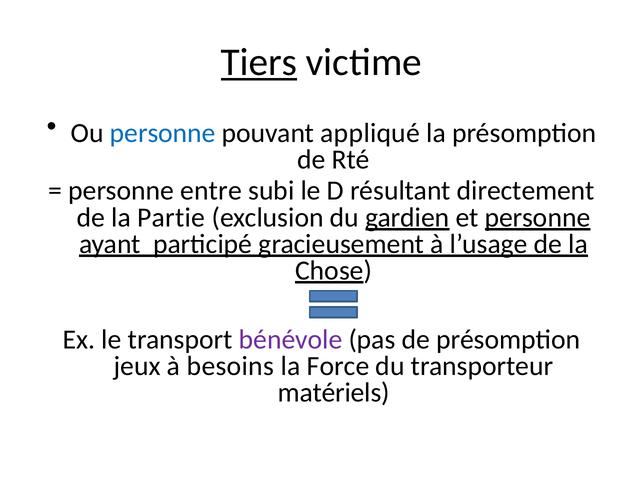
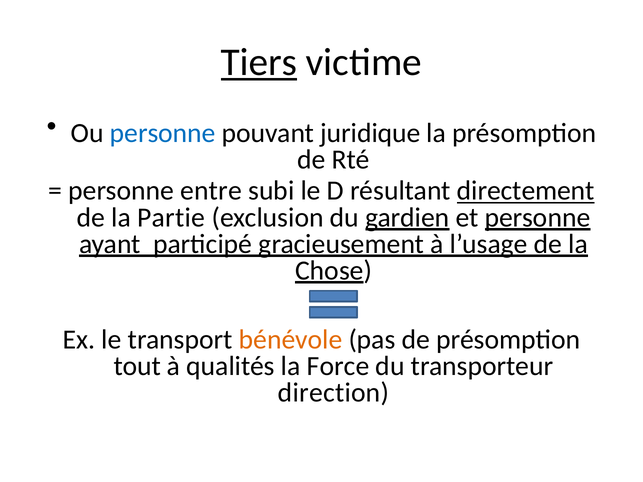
appliqué: appliqué -> juridique
directement underline: none -> present
bénévole colour: purple -> orange
jeux: jeux -> tout
besoins: besoins -> qualités
matériels: matériels -> direction
